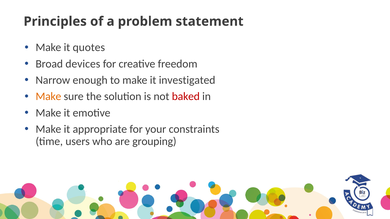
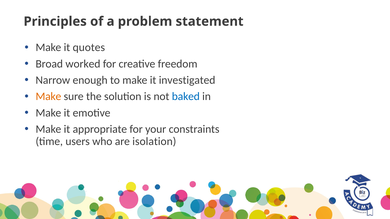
devices: devices -> worked
baked colour: red -> blue
grouping: grouping -> isolation
